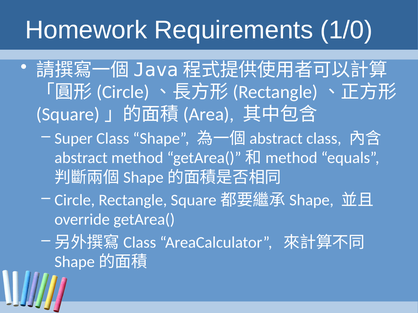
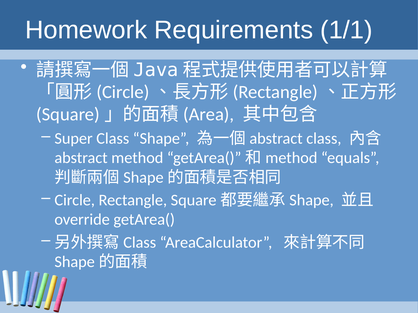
1/0: 1/0 -> 1/1
